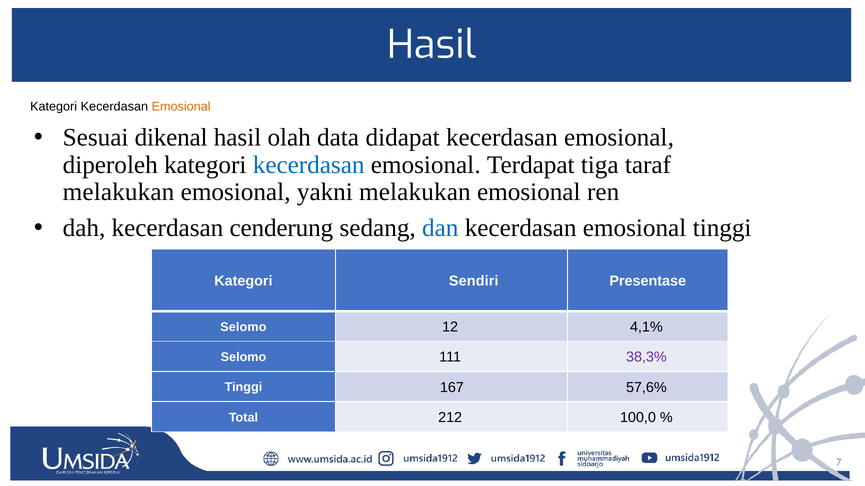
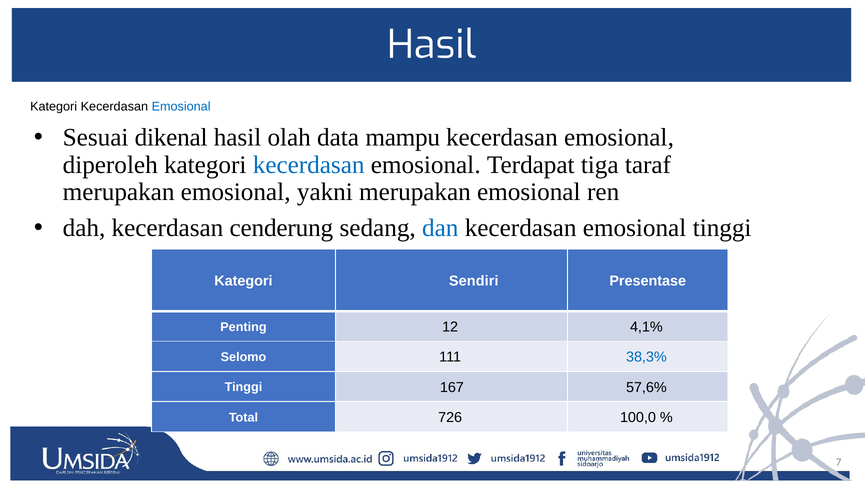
Emosional at (181, 107) colour: orange -> blue
didapat: didapat -> mampu
melakukan at (119, 192): melakukan -> merupakan
yakni melakukan: melakukan -> merupakan
Selomo at (243, 327): Selomo -> Penting
38,3% colour: purple -> blue
212: 212 -> 726
